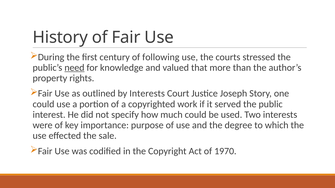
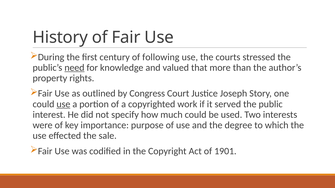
by Interests: Interests -> Congress
use at (63, 104) underline: none -> present
1970: 1970 -> 1901
